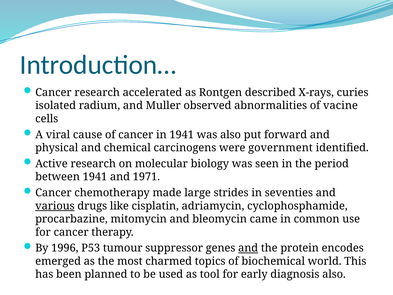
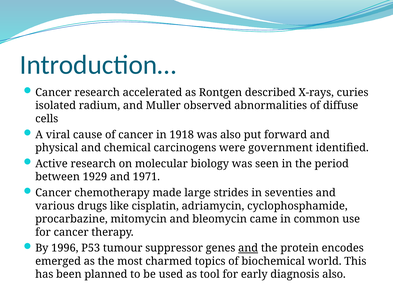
vacine: vacine -> diffuse
in 1941: 1941 -> 1918
between 1941: 1941 -> 1929
various underline: present -> none
